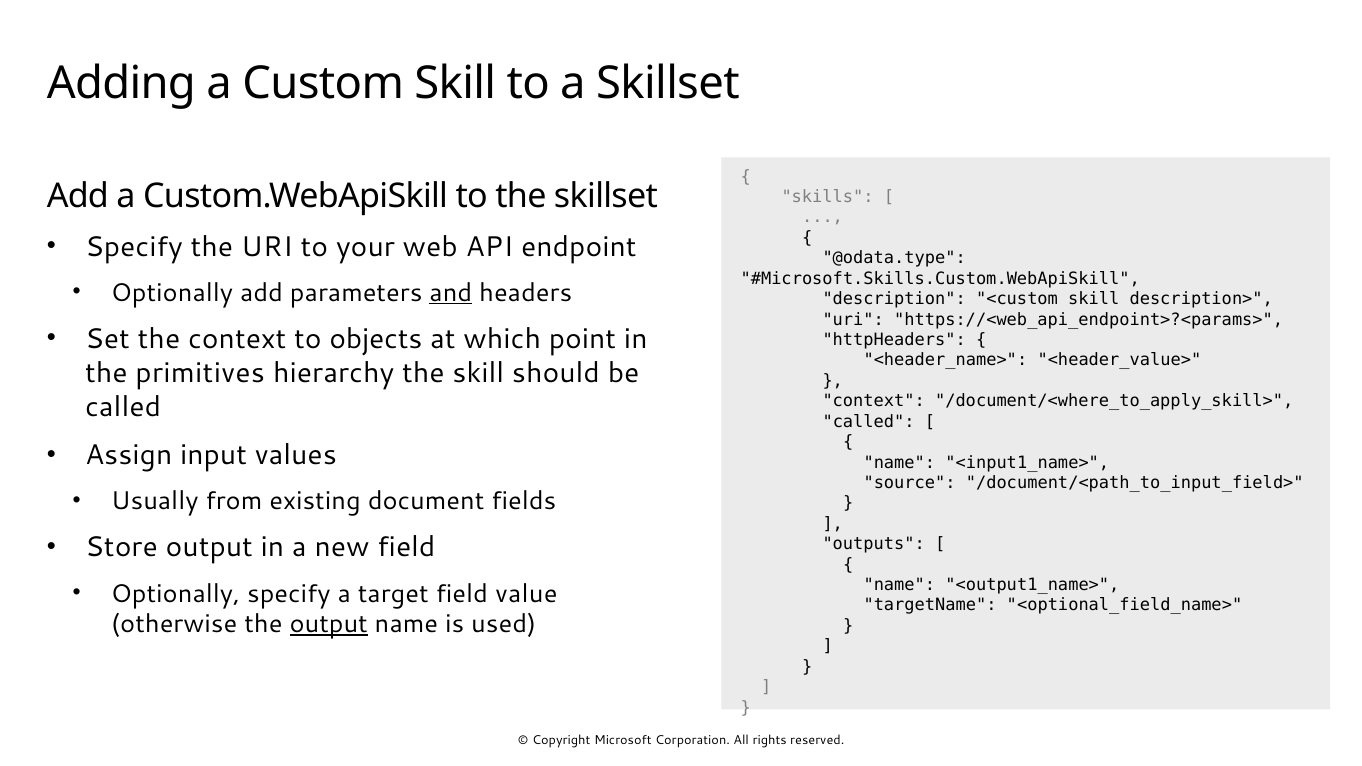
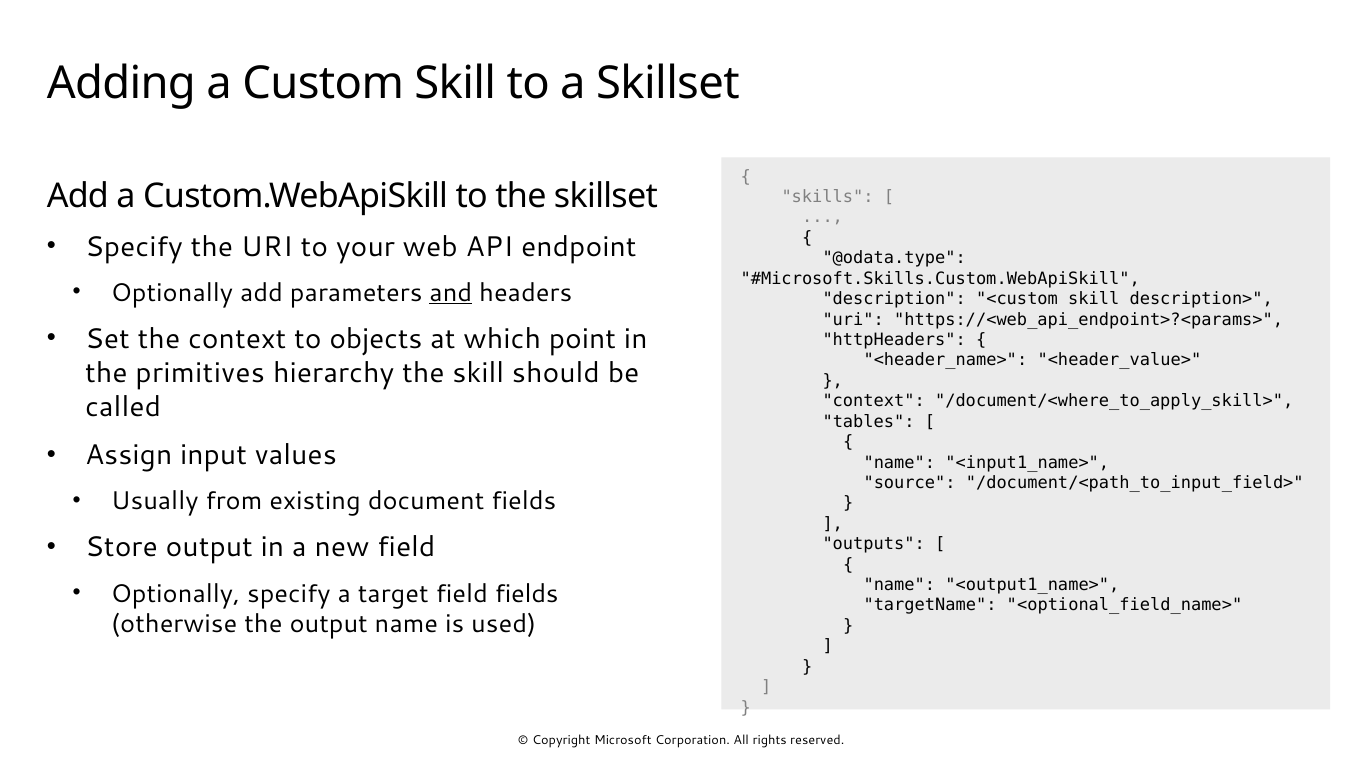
called at (869, 422): called -> tables
field value: value -> fields
output at (329, 624) underline: present -> none
